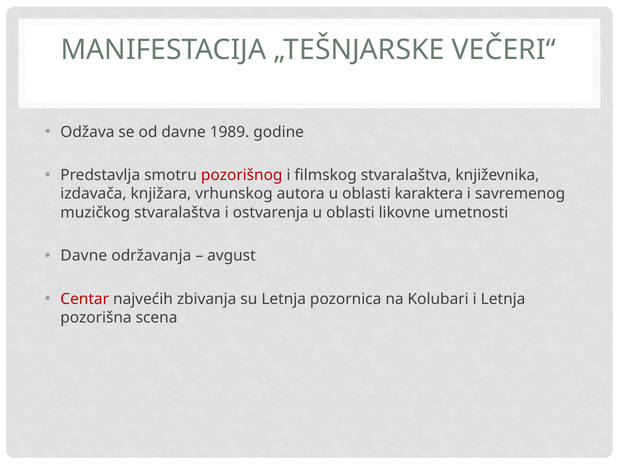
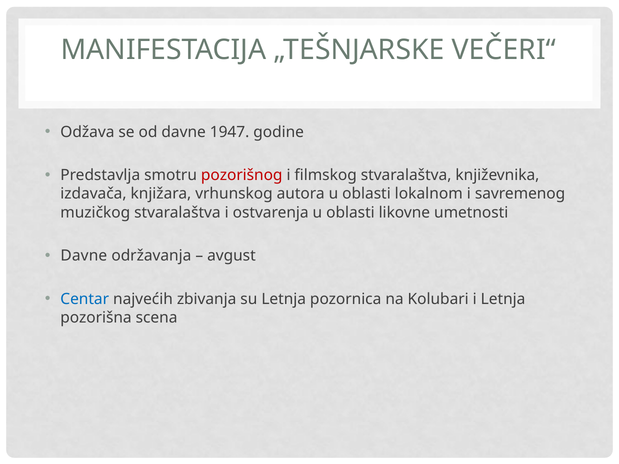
1989: 1989 -> 1947
karaktera: karaktera -> lokalnom
Centar colour: red -> blue
